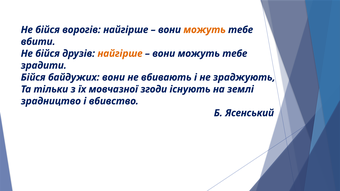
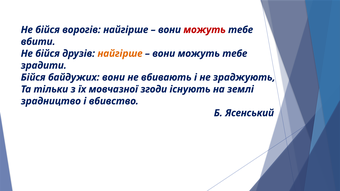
можуть at (205, 30) colour: orange -> red
